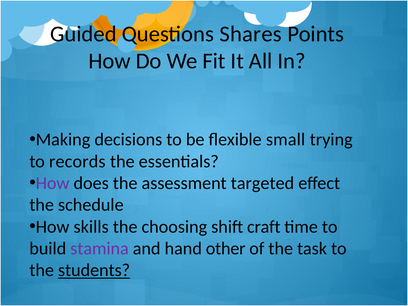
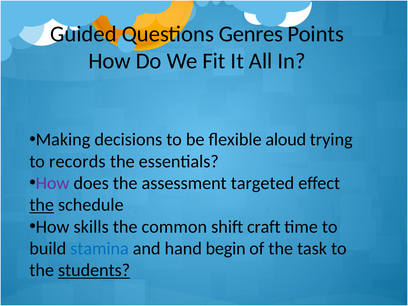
Shares: Shares -> Genres
small: small -> aloud
the at (42, 205) underline: none -> present
choosing: choosing -> common
stamina colour: purple -> blue
other: other -> begin
